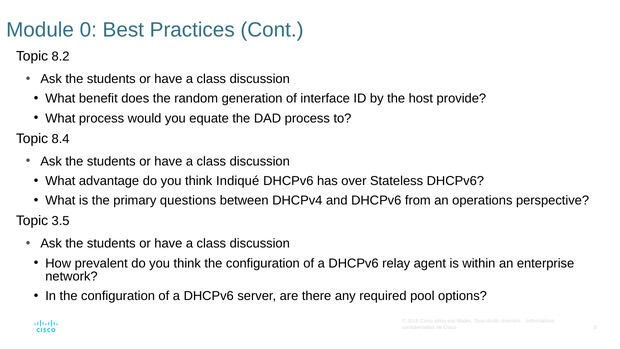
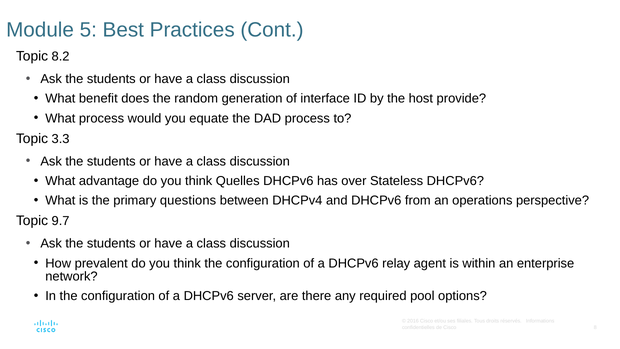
0: 0 -> 5
8.4: 8.4 -> 3.3
Indiqué: Indiqué -> Quelles
3.5: 3.5 -> 9.7
